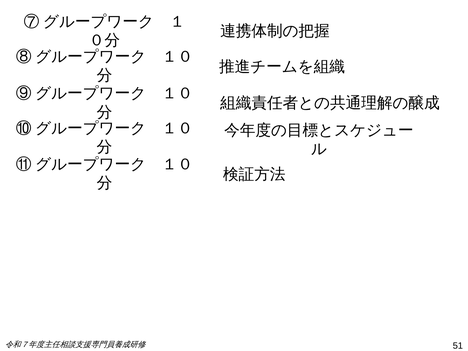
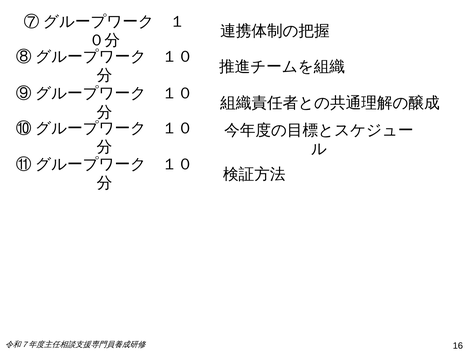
51: 51 -> 16
